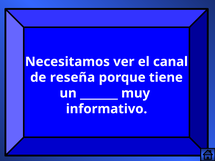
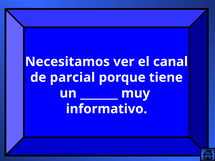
reseña: reseña -> parcial
